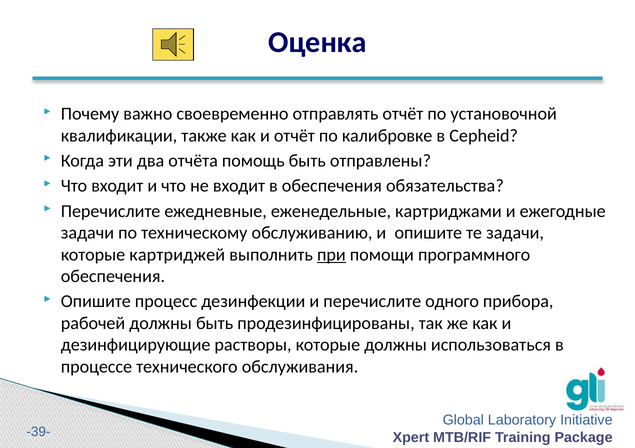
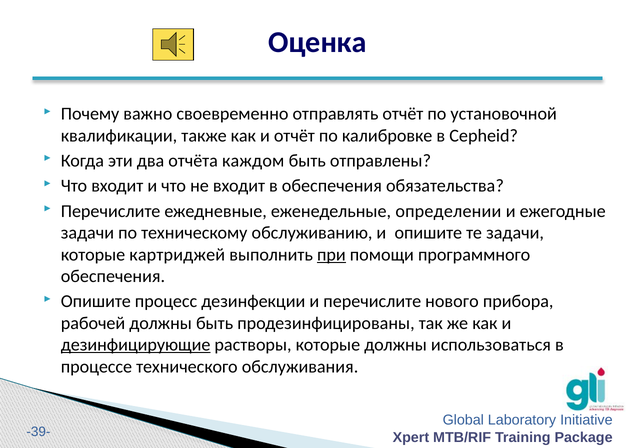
помощь: помощь -> каждом
картриджами: картриджами -> определении
одного: одного -> нового
дезинфицирующие underline: none -> present
